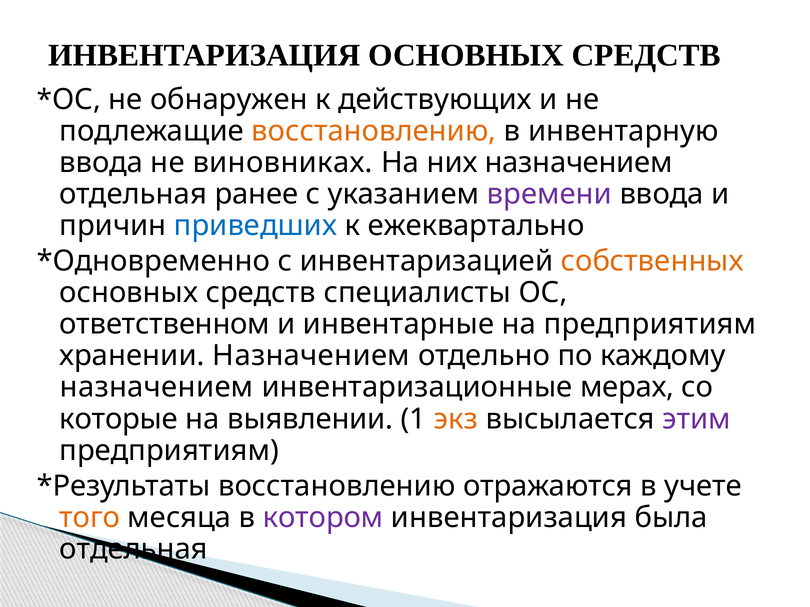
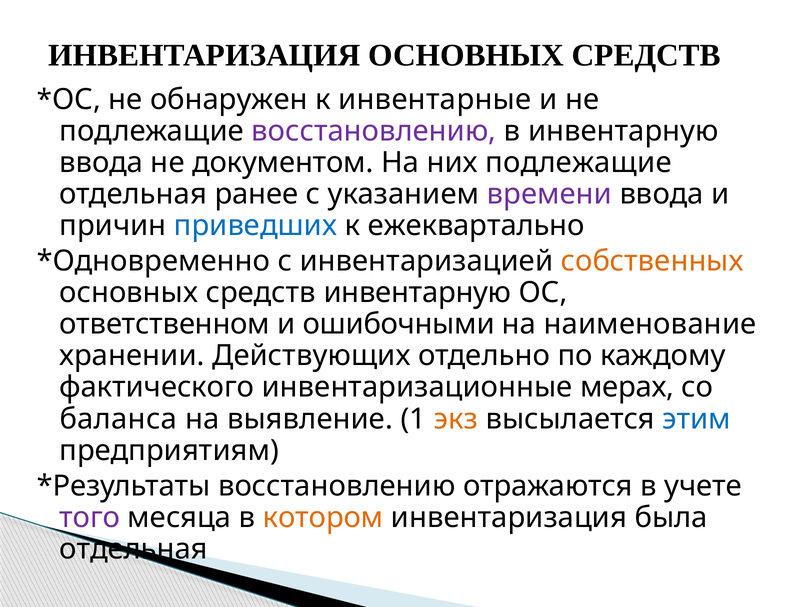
действующих: действующих -> инвентарные
восстановлению at (374, 131) colour: orange -> purple
виновниках: виновниках -> документом
них назначением: назначением -> подлежащие
средств специалисты: специалисты -> инвентарную
инвентарные: инвентарные -> ошибочными
на предприятиям: предприятиям -> наименование
хранении Назначением: Назначением -> Действующих
назначением at (157, 388): назначением -> фактического
которые: которые -> баланса
выявлении: выявлении -> выявление
этим colour: purple -> blue
того colour: orange -> purple
котором colour: purple -> orange
